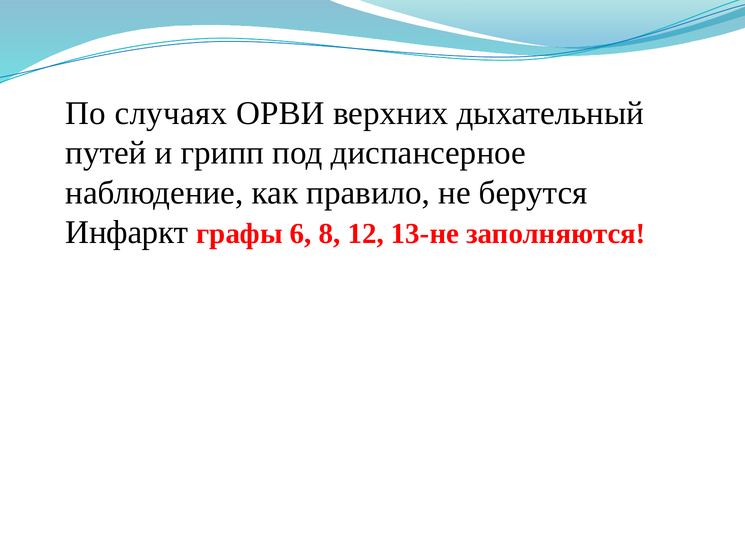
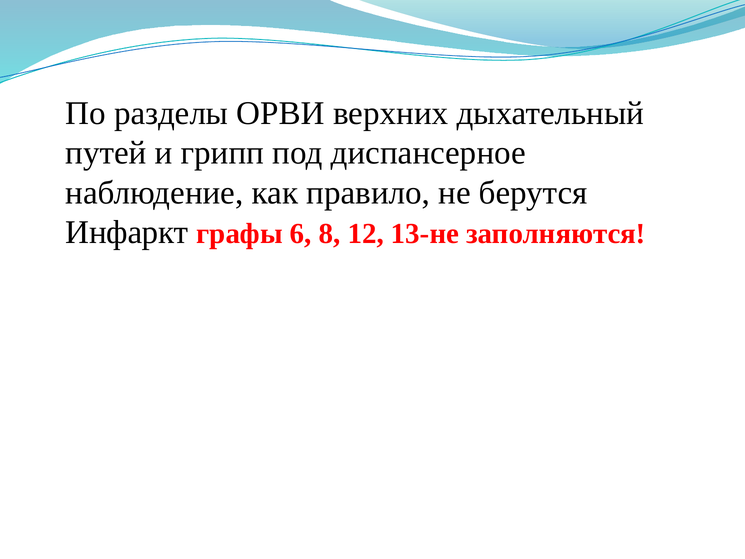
случаях: случаях -> разделы
